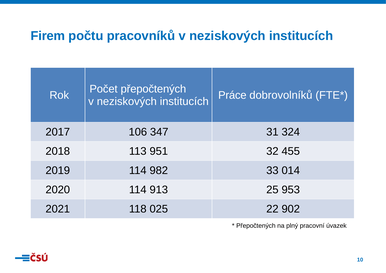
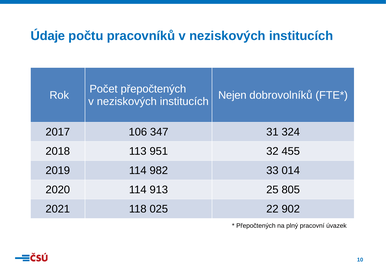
Firem: Firem -> Údaje
Práce: Práce -> Nejen
953: 953 -> 805
